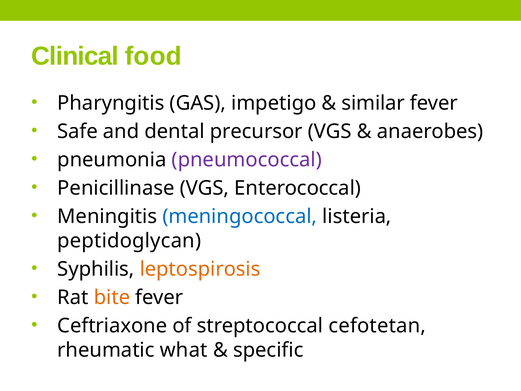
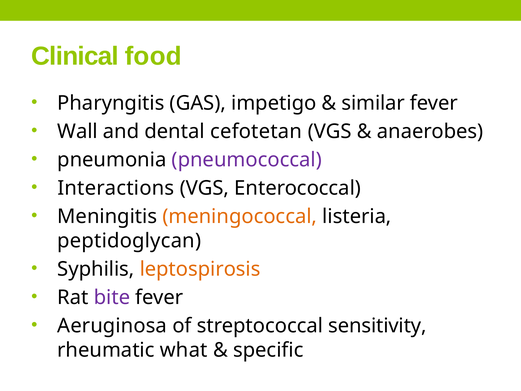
Safe: Safe -> Wall
precursor: precursor -> cefotetan
Penicillinase: Penicillinase -> Interactions
meningococcal colour: blue -> orange
bite colour: orange -> purple
Ceftriaxone: Ceftriaxone -> Aeruginosa
cefotetan: cefotetan -> sensitivity
